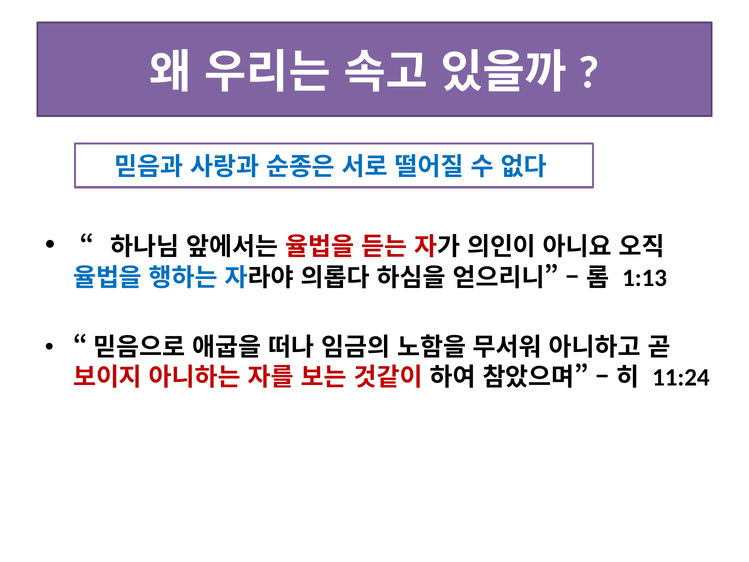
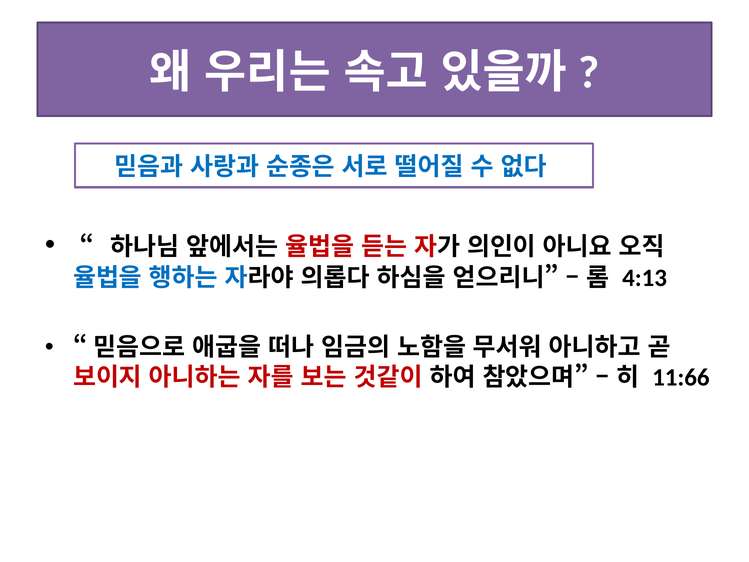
1:13: 1:13 -> 4:13
11:24: 11:24 -> 11:66
